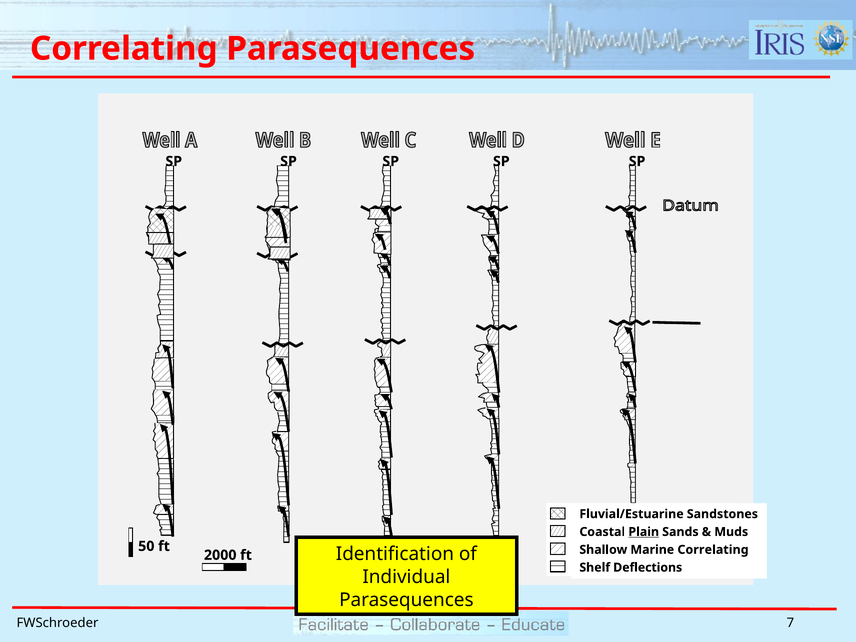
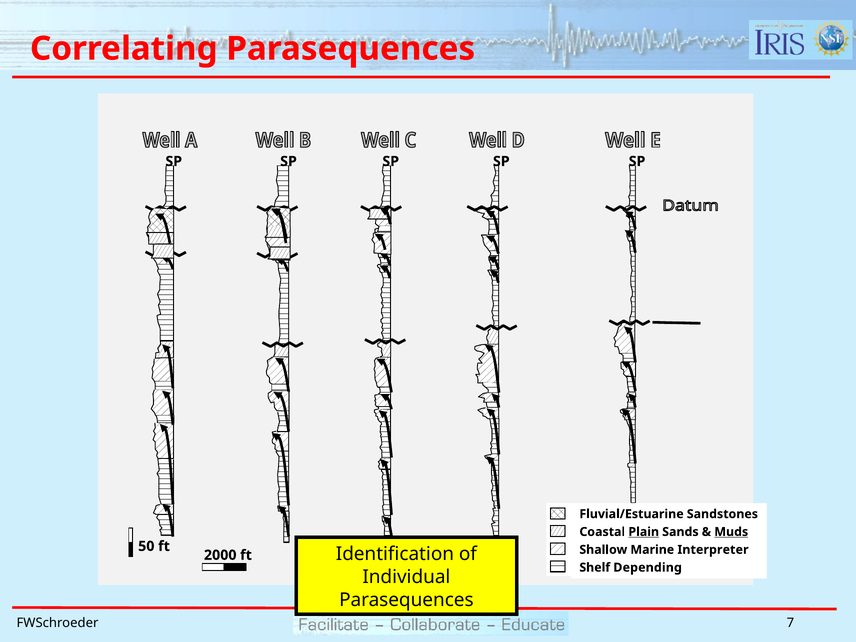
Muds underline: none -> present
Marine Correlating: Correlating -> Interpreter
Deflections: Deflections -> Depending
